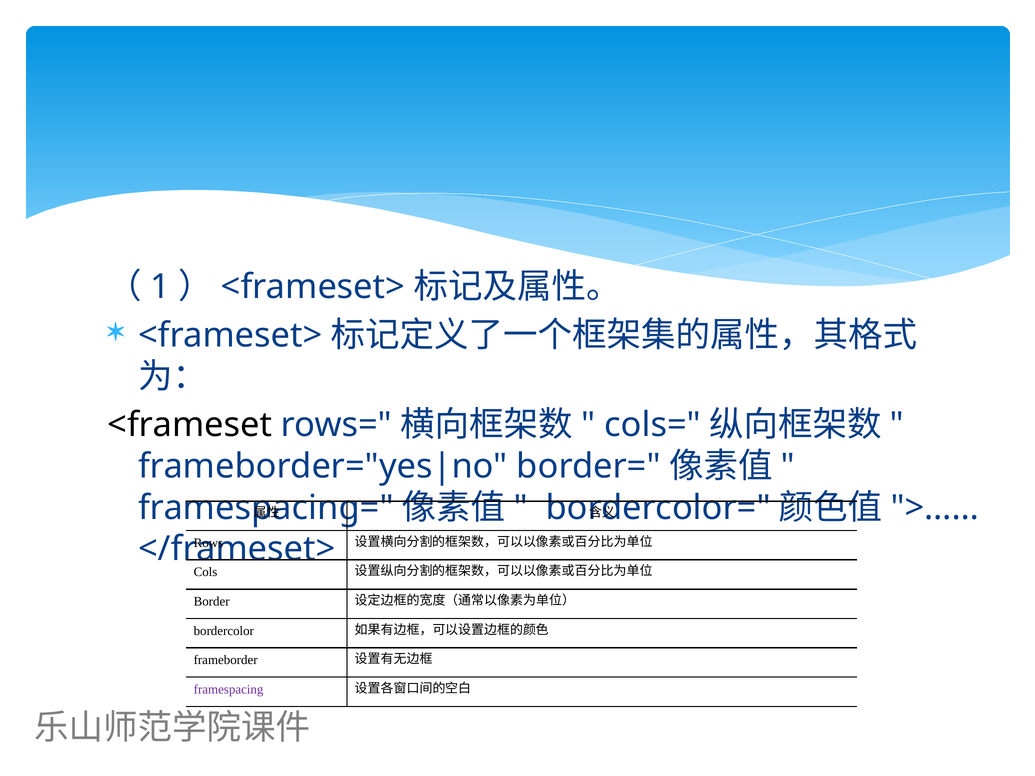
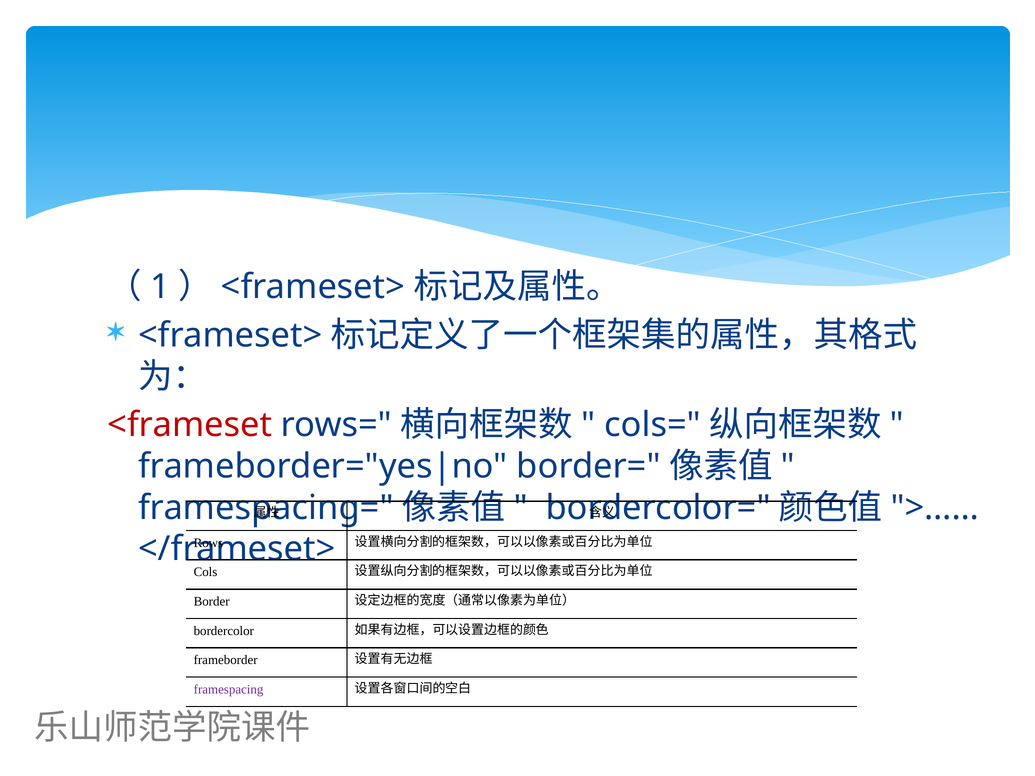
<frameset colour: black -> red
